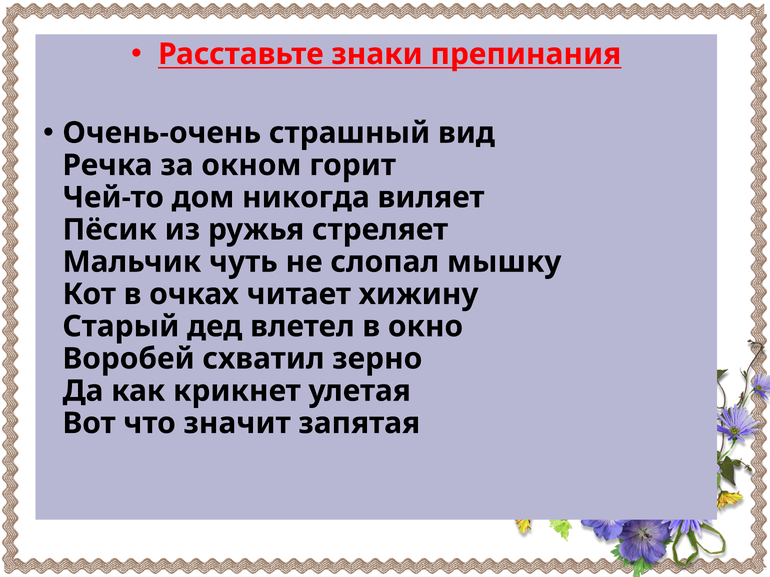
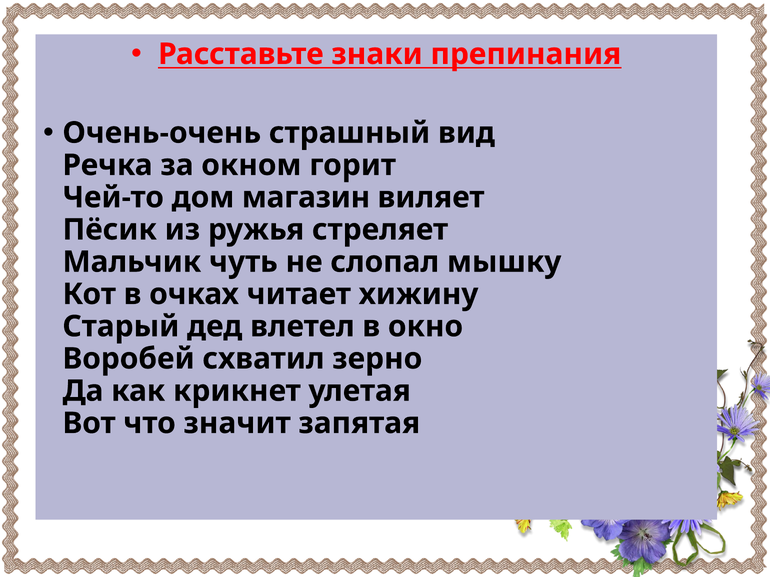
никогда: никогда -> магазин
